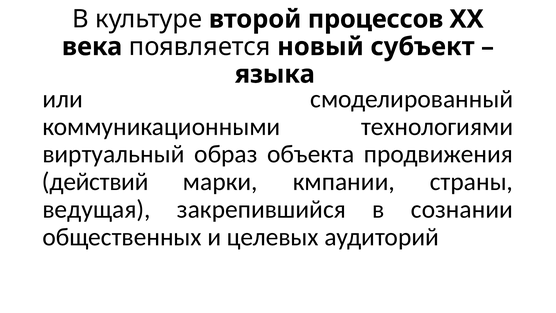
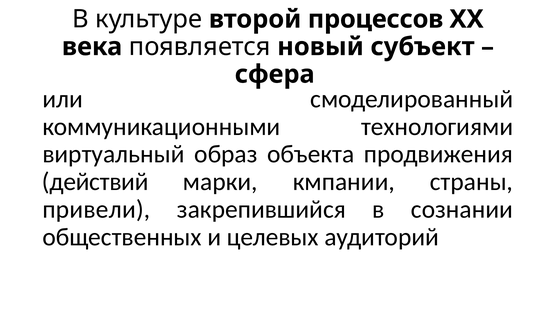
языка: языка -> сфера
ведущая: ведущая -> привели
